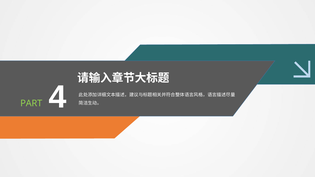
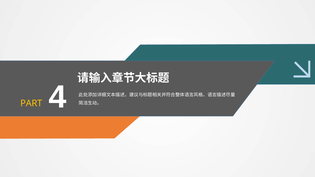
PART colour: light green -> yellow
